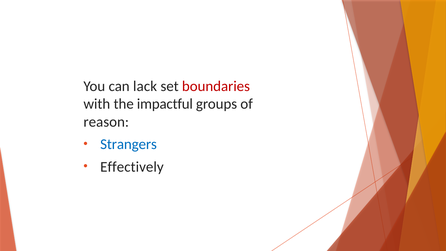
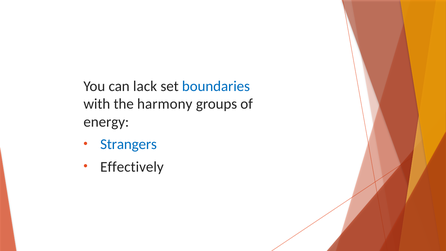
boundaries colour: red -> blue
impactful: impactful -> harmony
reason: reason -> energy
